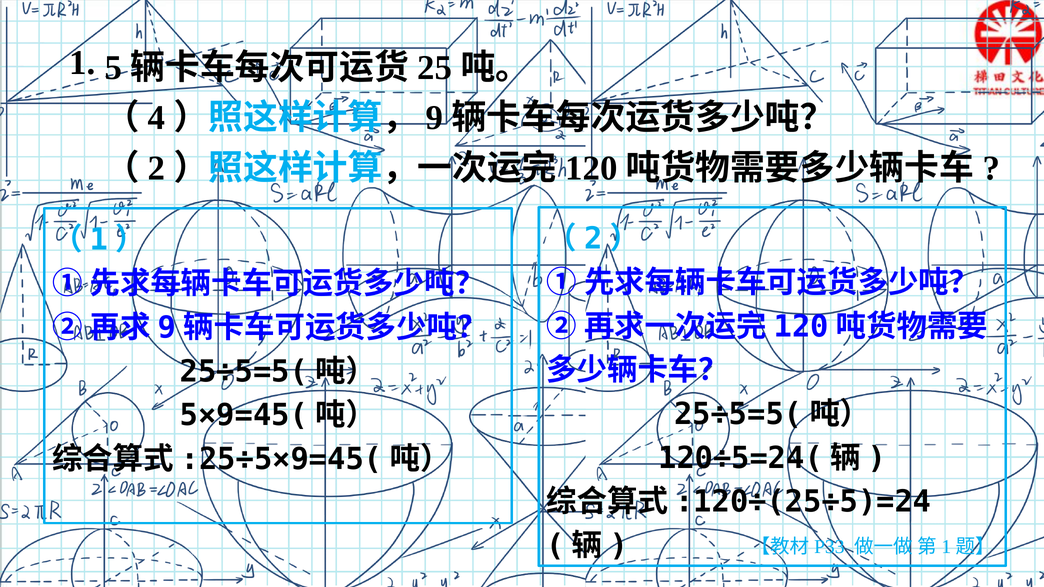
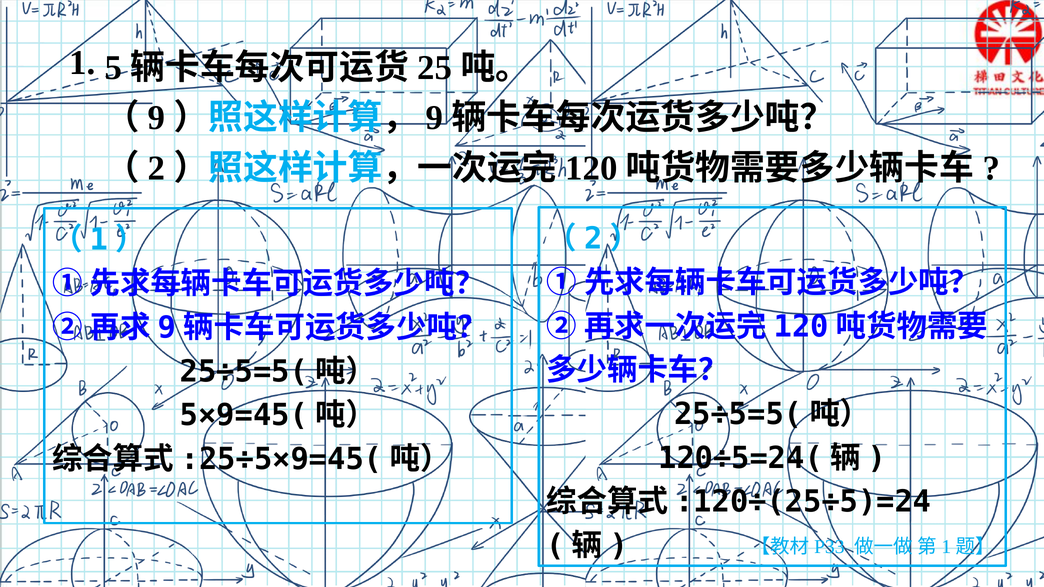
4 at (157, 118): 4 -> 9
